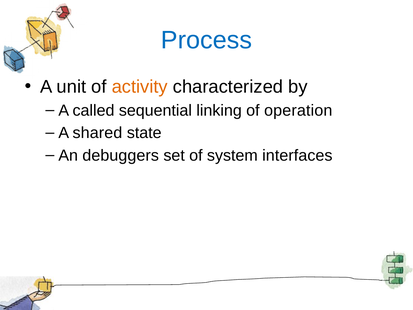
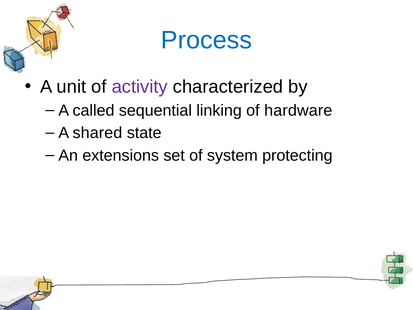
activity colour: orange -> purple
operation: operation -> hardware
debuggers: debuggers -> extensions
interfaces: interfaces -> protecting
